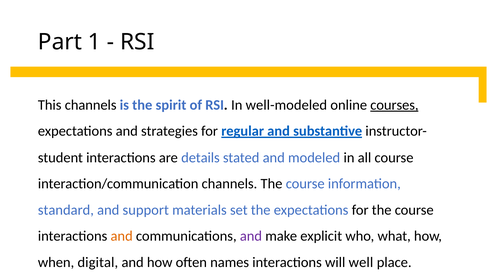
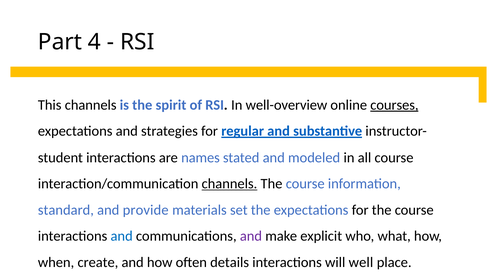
1: 1 -> 4
well-modeled: well-modeled -> well-overview
details: details -> names
channels at (229, 184) underline: none -> present
support: support -> provide
and at (122, 236) colour: orange -> blue
digital: digital -> create
names: names -> details
